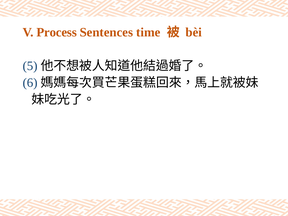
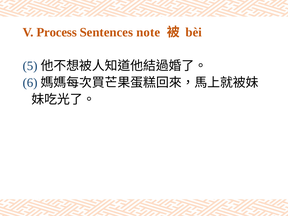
time: time -> note
